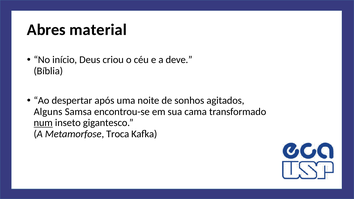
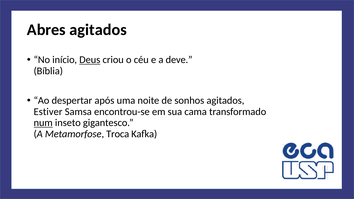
Abres material: material -> agitados
Deus underline: none -> present
Alguns: Alguns -> Estiver
